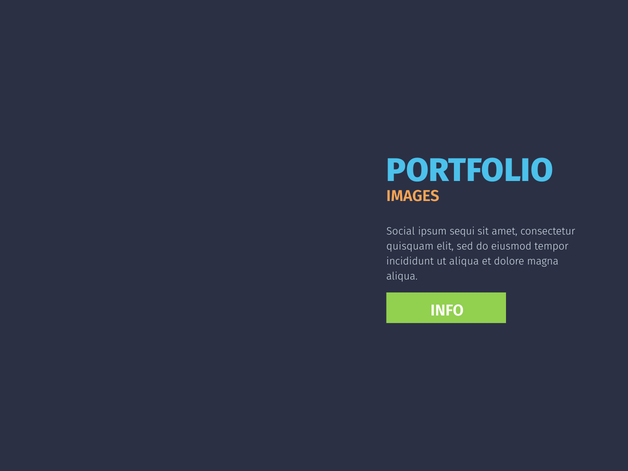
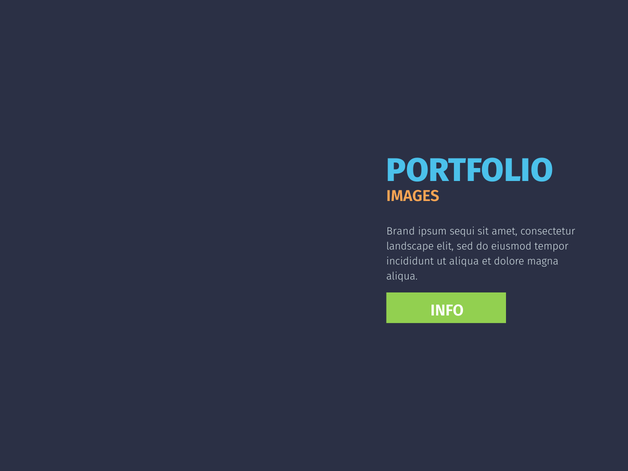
Social: Social -> Brand
quisquam: quisquam -> landscape
